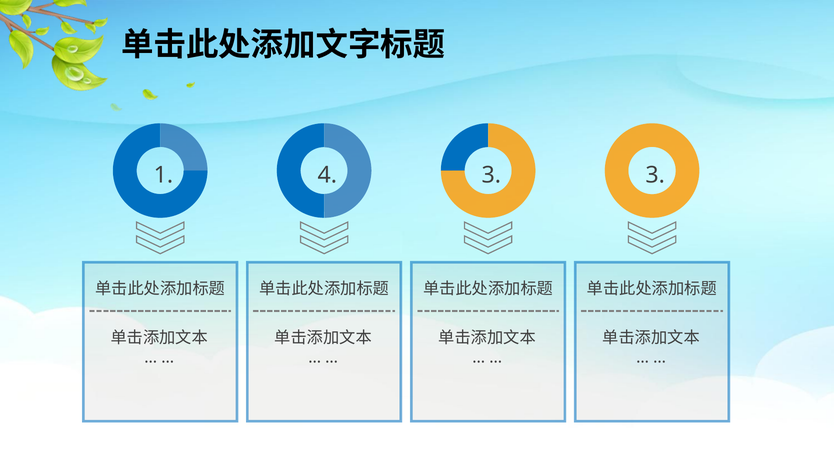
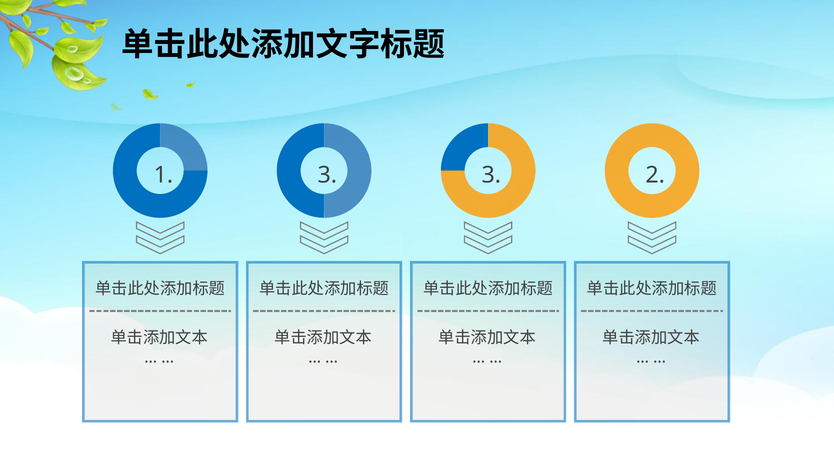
1 4: 4 -> 3
3 3: 3 -> 2
